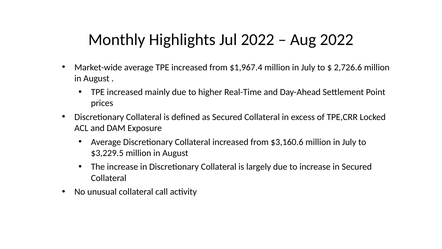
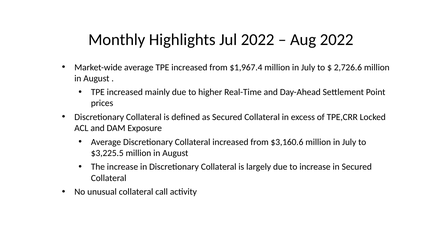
$3,229.5: $3,229.5 -> $3,225.5
